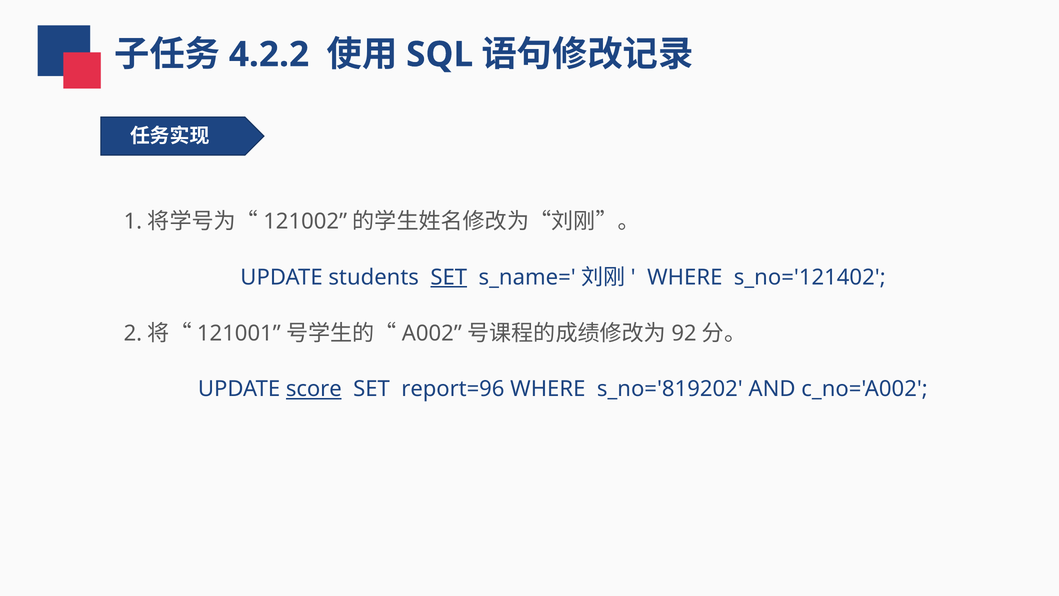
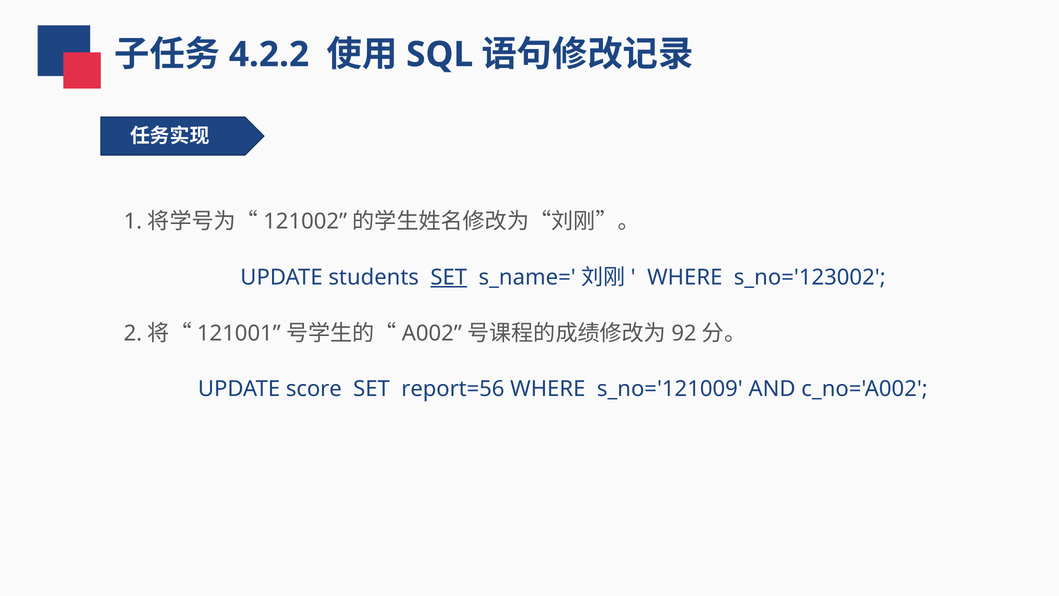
s_no='121402: s_no='121402 -> s_no='123002
score underline: present -> none
report=96: report=96 -> report=56
s_no='819202: s_no='819202 -> s_no='121009
